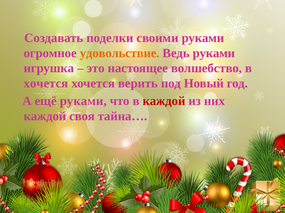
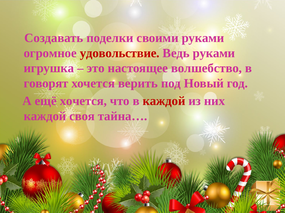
удовольствие colour: orange -> red
хочется at (46, 84): хочется -> говорят
ещё руками: руками -> хочется
